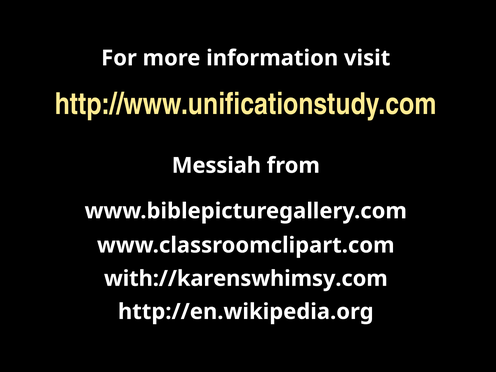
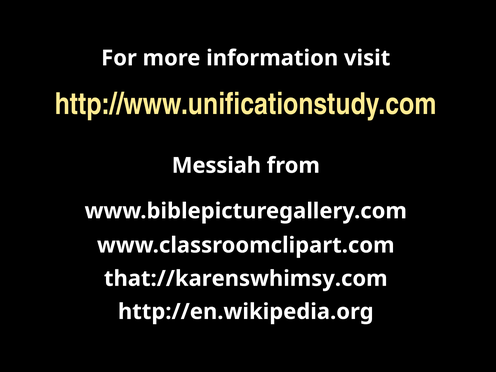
with://karenswhimsy.com: with://karenswhimsy.com -> that://karenswhimsy.com
